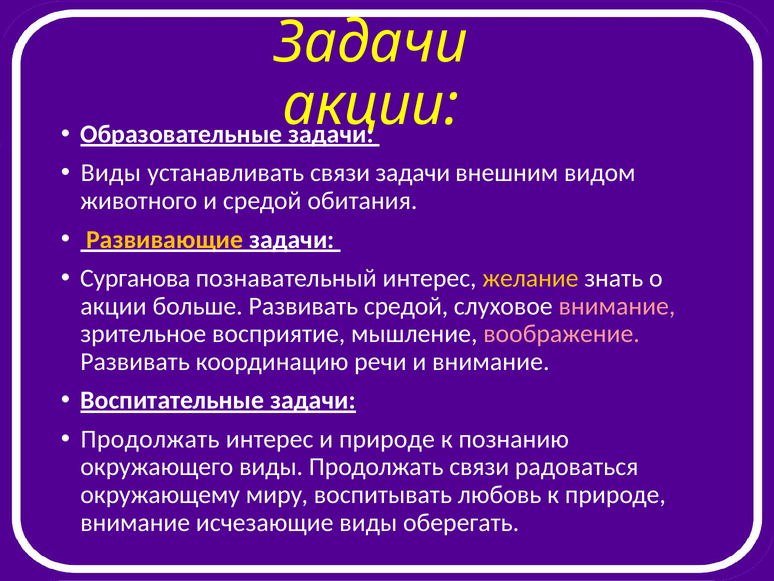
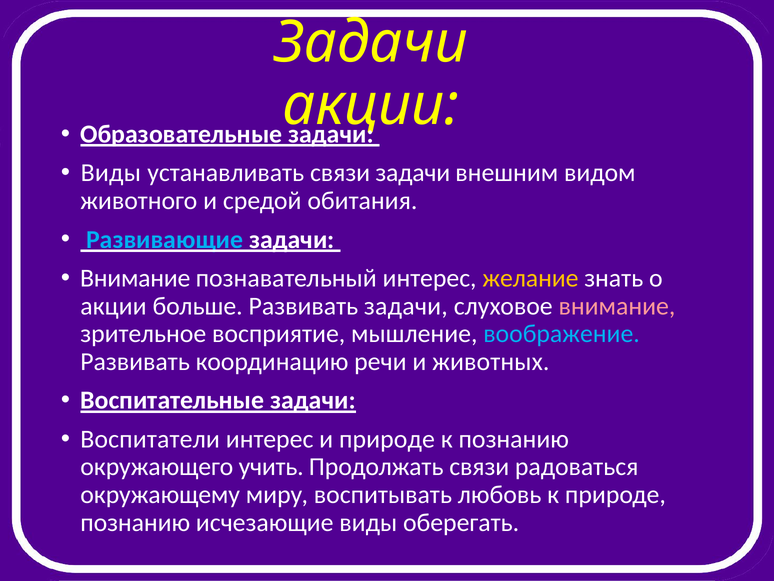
Развивающие colour: yellow -> light blue
Сурганова at (135, 278): Сурганова -> Внимание
Развивать средой: средой -> задачи
воображение colour: pink -> light blue
и внимание: внимание -> животных
Продолжать at (150, 439): Продолжать -> Воспитатели
окружающего виды: виды -> учить
внимание at (135, 522): внимание -> познанию
